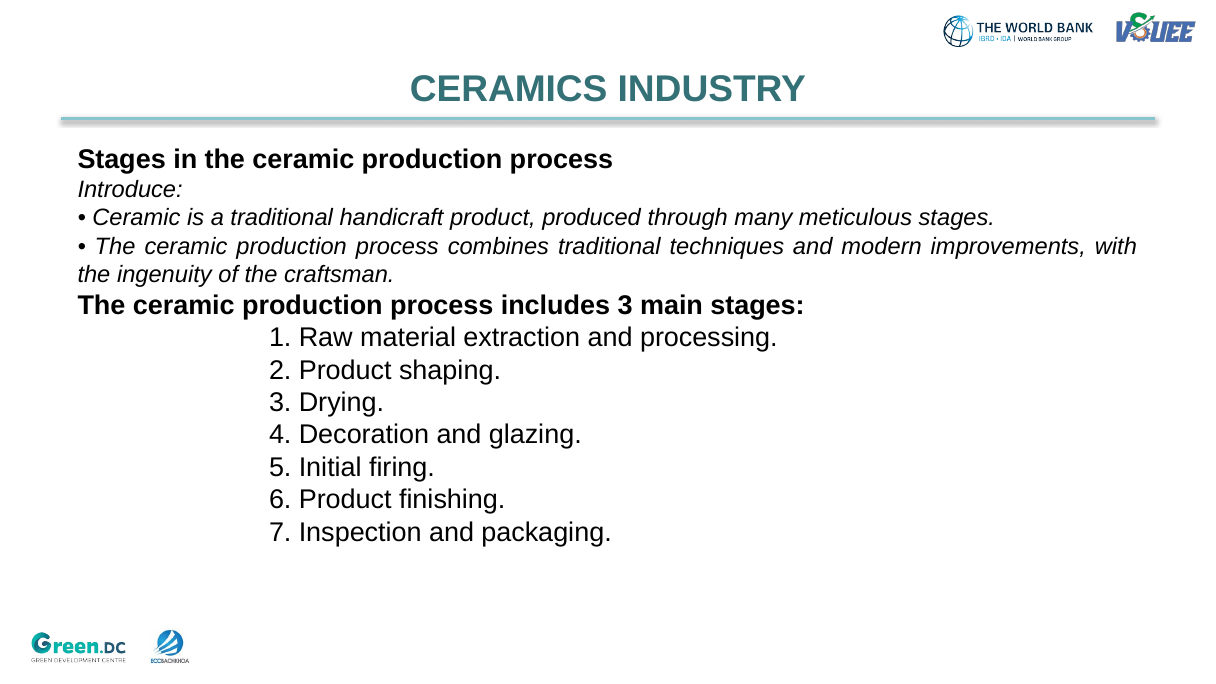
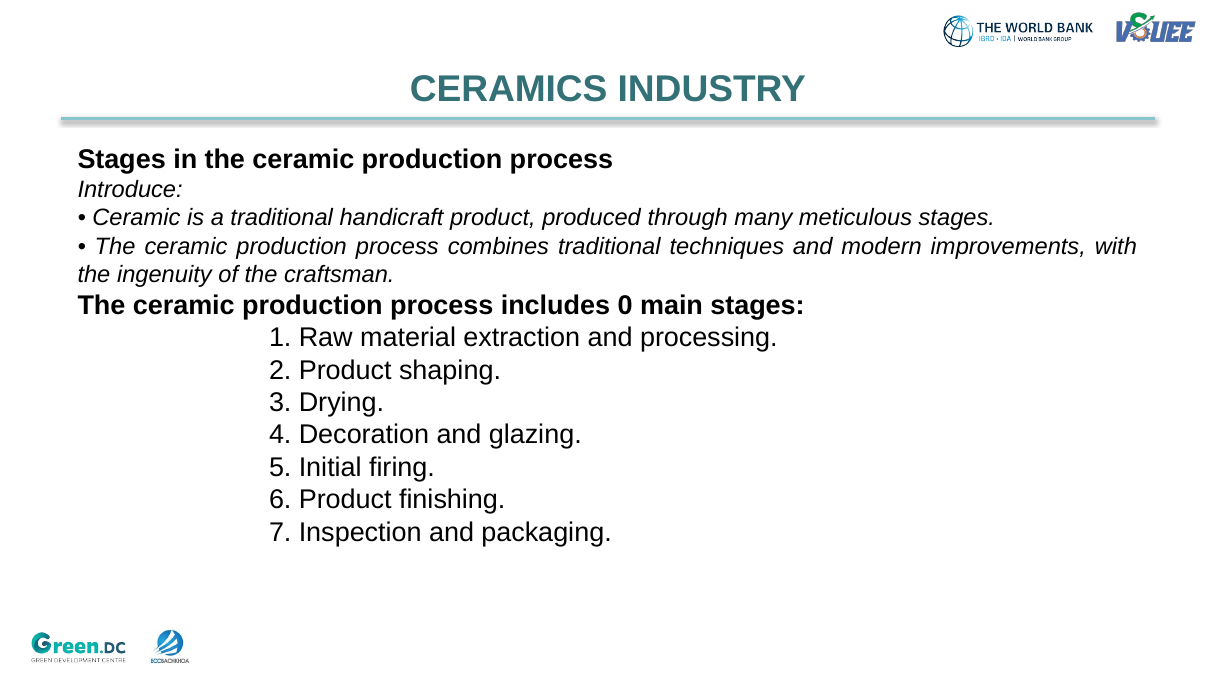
includes 3: 3 -> 0
